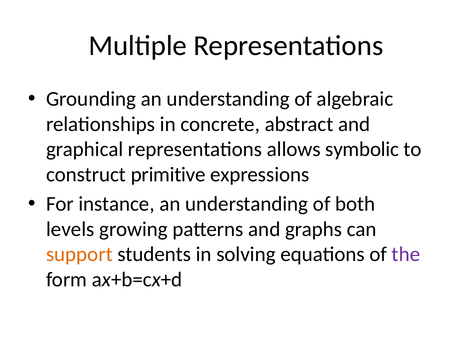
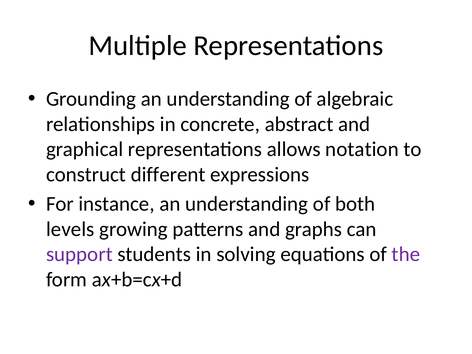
symbolic: symbolic -> notation
primitive: primitive -> different
support colour: orange -> purple
